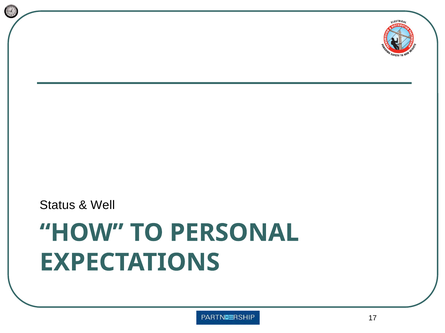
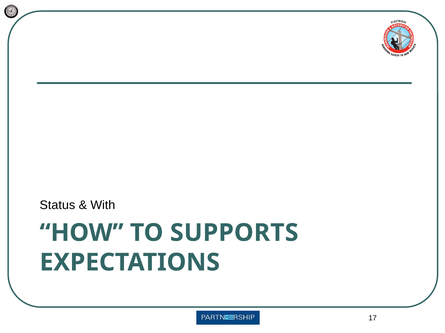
Well: Well -> With
PERSONAL: PERSONAL -> SUPPORTS
